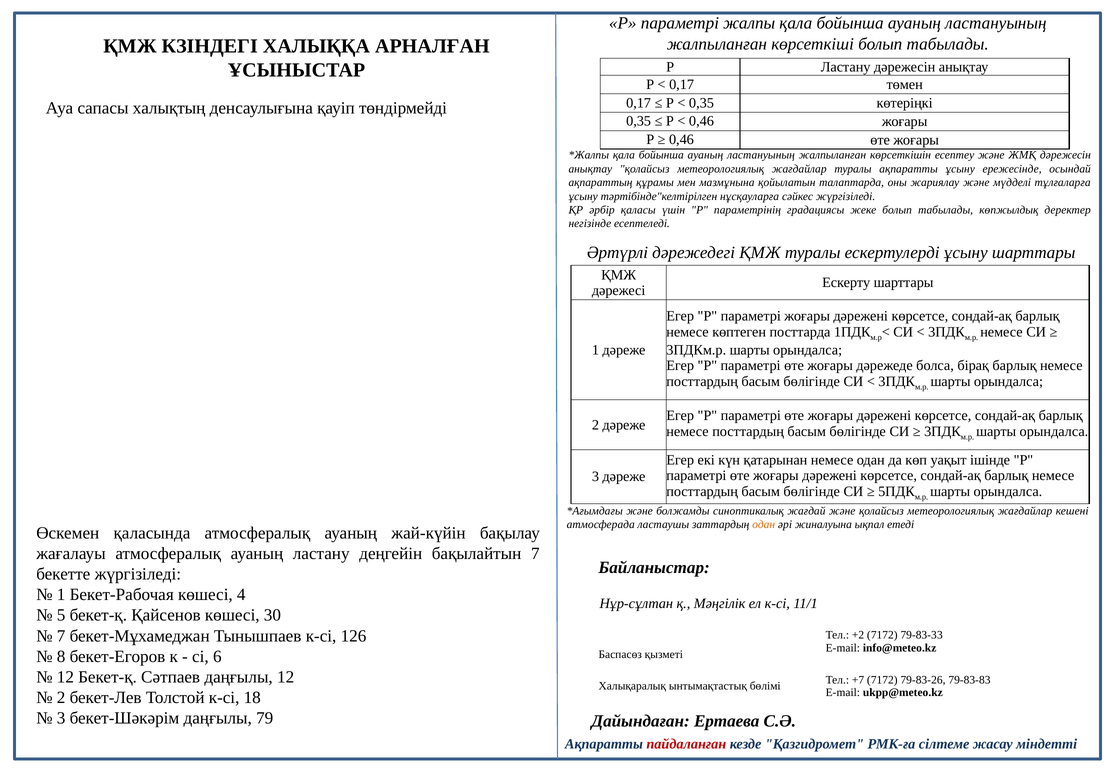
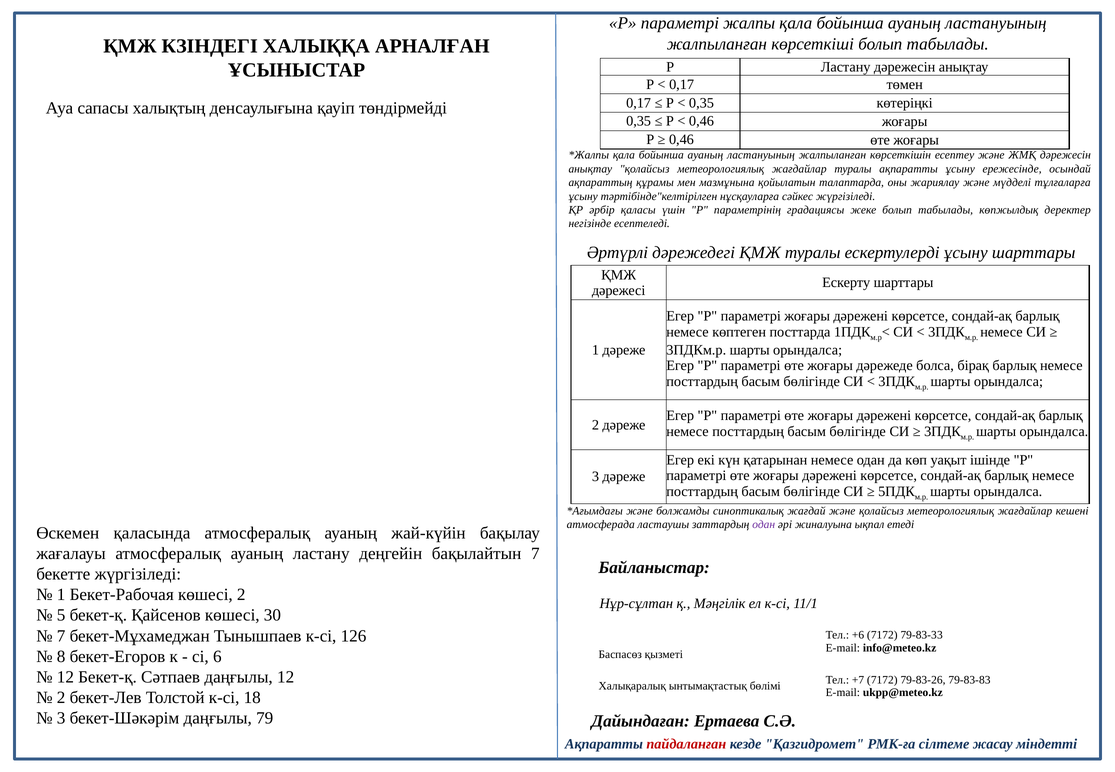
одан at (764, 525) colour: orange -> purple
көшесі 4: 4 -> 2
+2: +2 -> +6
